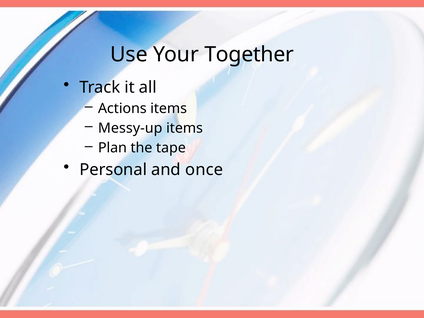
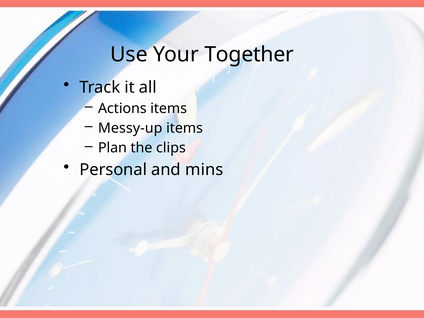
tape: tape -> clips
once: once -> mins
